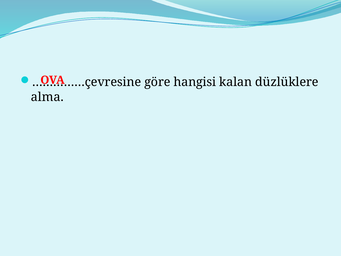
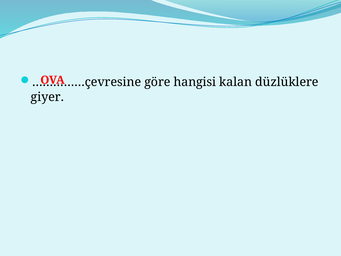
alma: alma -> giyer
